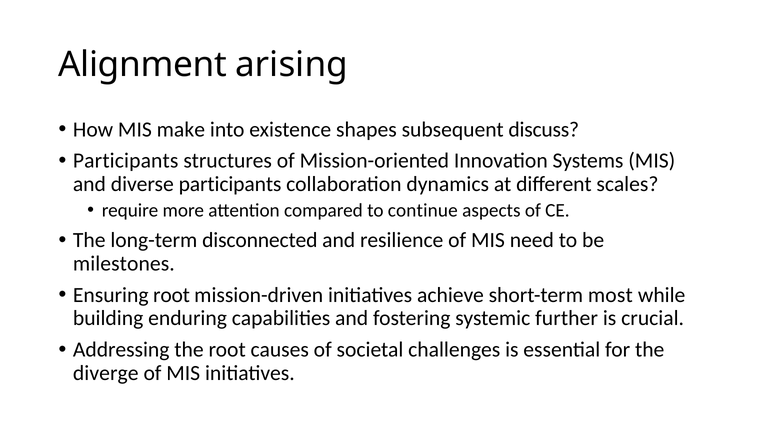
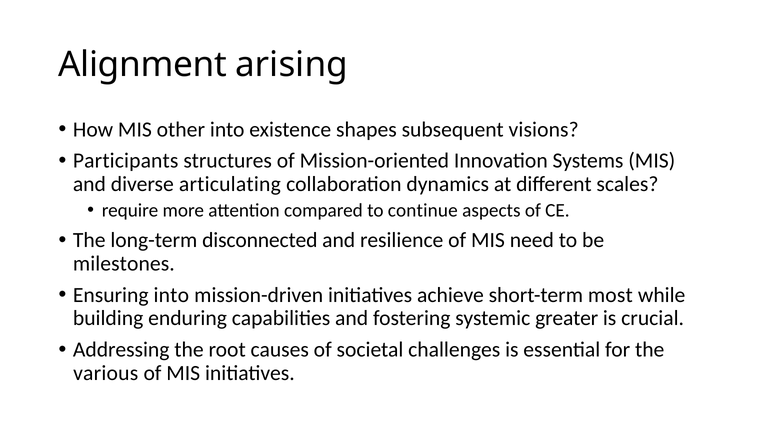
make: make -> other
discuss: discuss -> visions
diverse participants: participants -> articulating
Ensuring root: root -> into
further: further -> greater
diverge: diverge -> various
